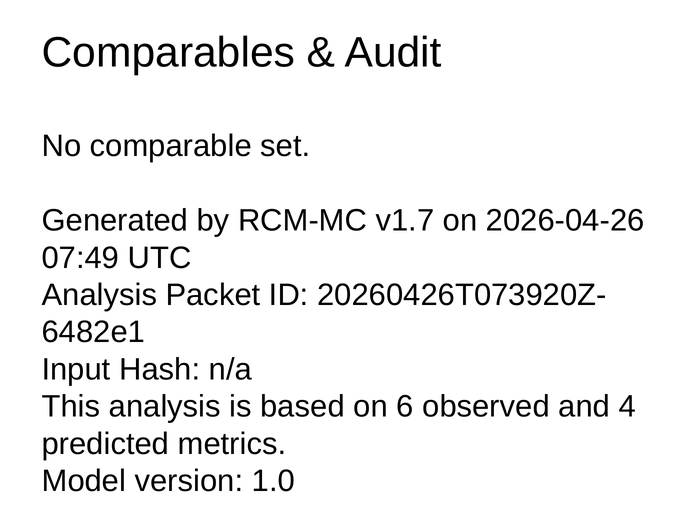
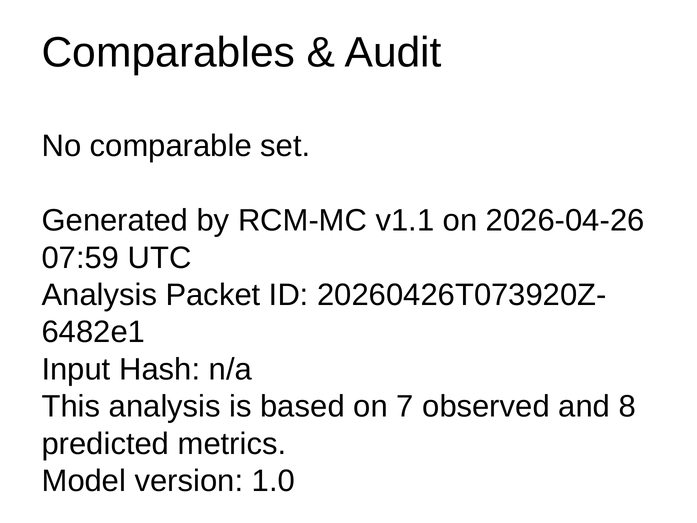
v1.7: v1.7 -> v1.1
07:49: 07:49 -> 07:59
6: 6 -> 7
4: 4 -> 8
